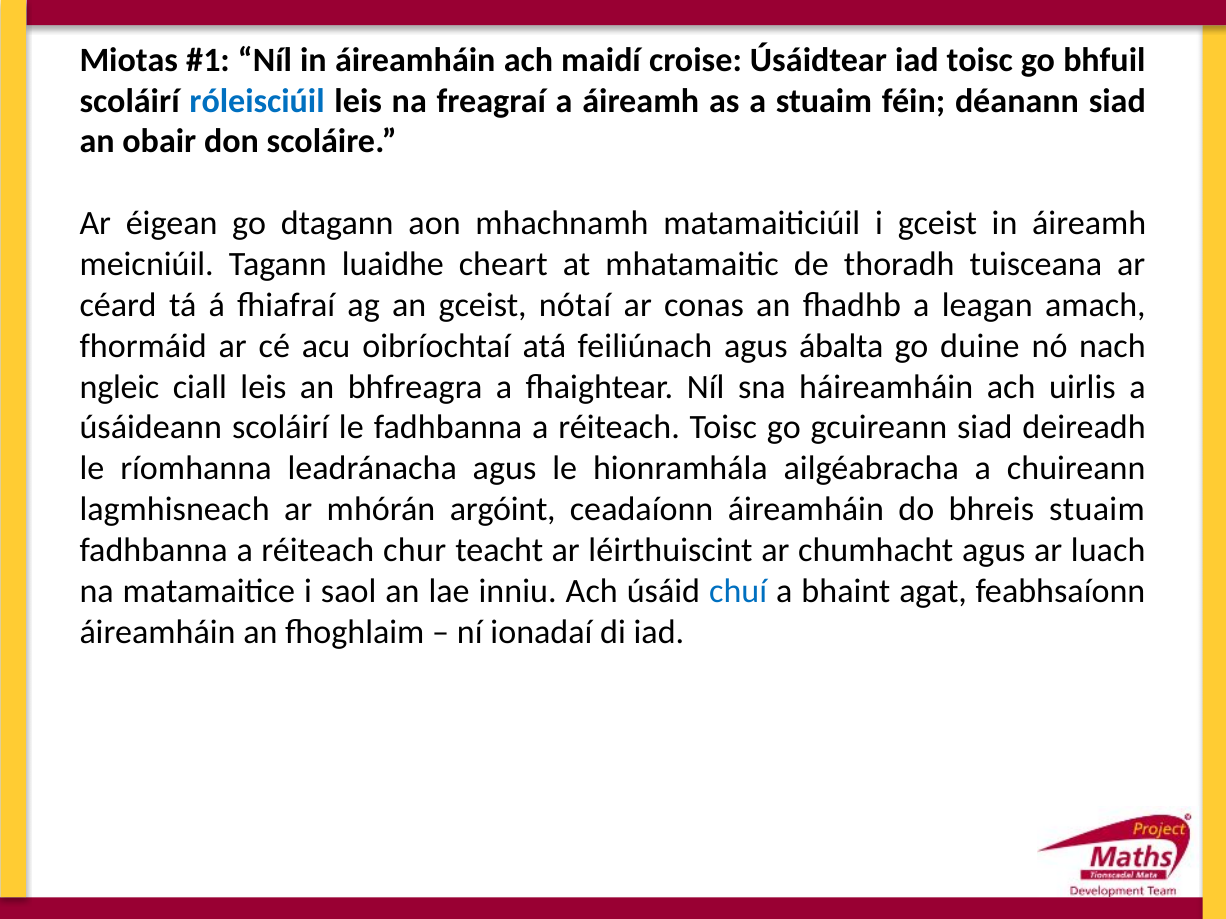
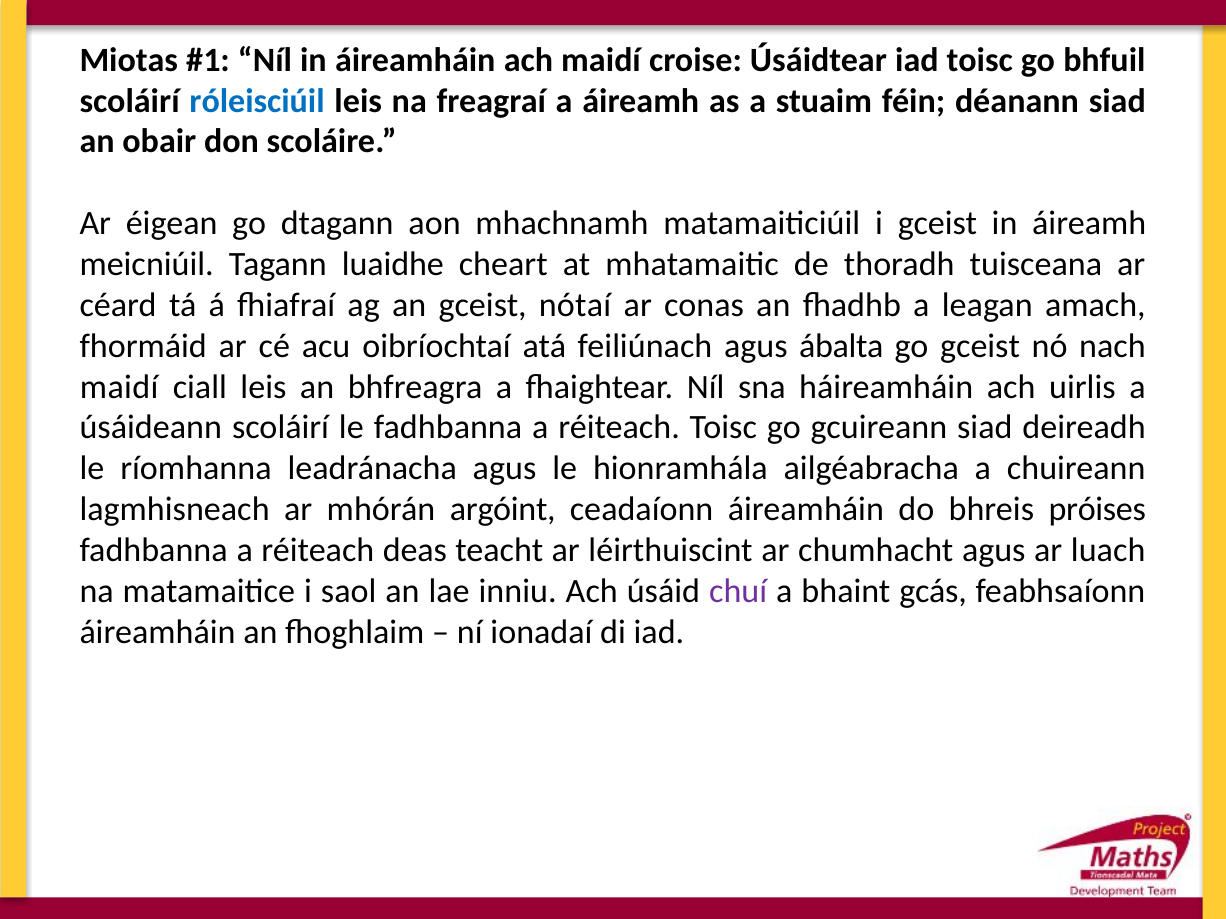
go duine: duine -> gceist
ngleic at (119, 387): ngleic -> maidí
bhreis stuaim: stuaim -> próises
chur: chur -> deas
chuí colour: blue -> purple
agat: agat -> gcás
